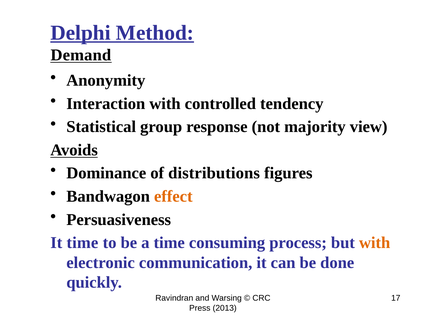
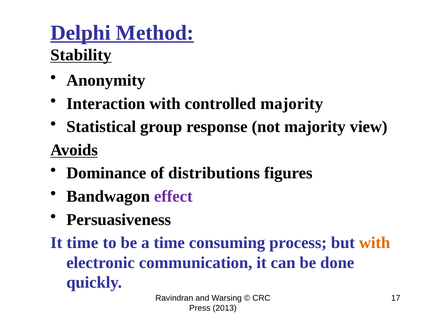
Demand: Demand -> Stability
controlled tendency: tendency -> majority
effect colour: orange -> purple
